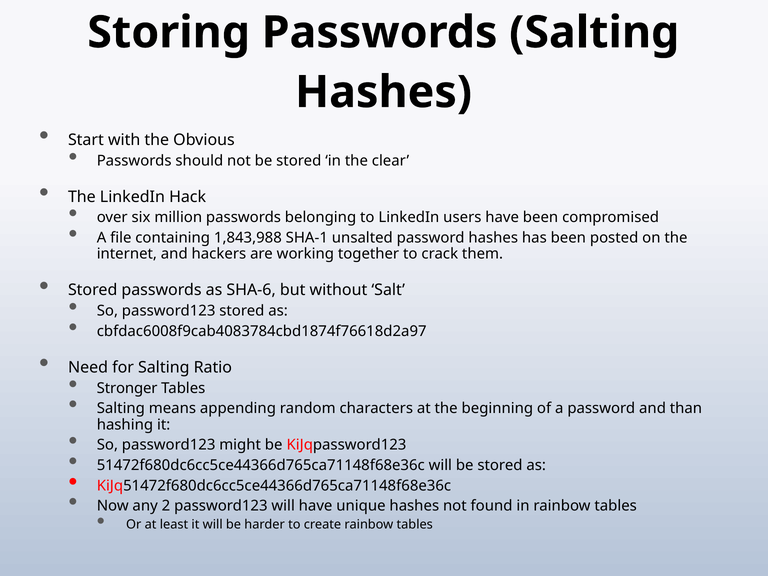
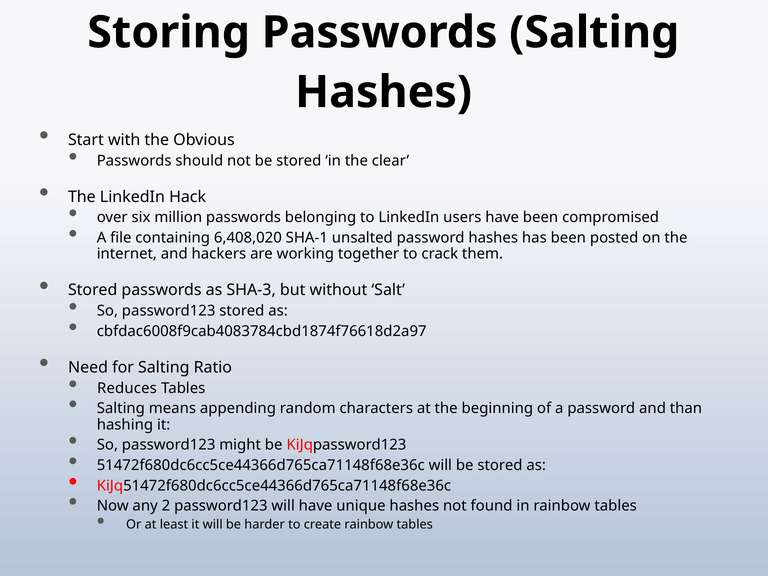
1,843,988: 1,843,988 -> 6,408,020
SHA-6: SHA-6 -> SHA-3
Stronger: Stronger -> Reduces
